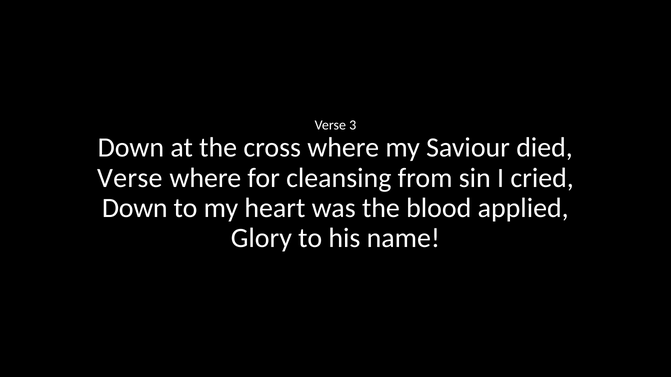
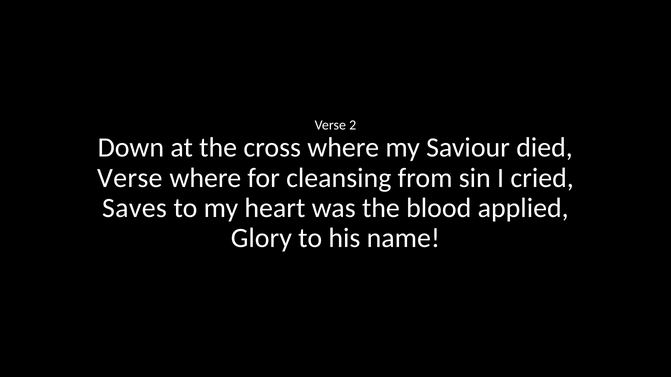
3: 3 -> 2
Down at (135, 208): Down -> Saves
